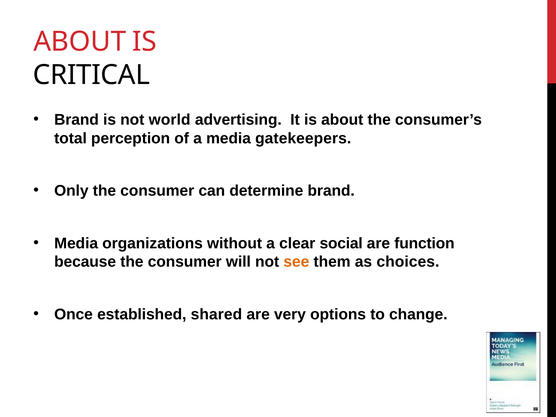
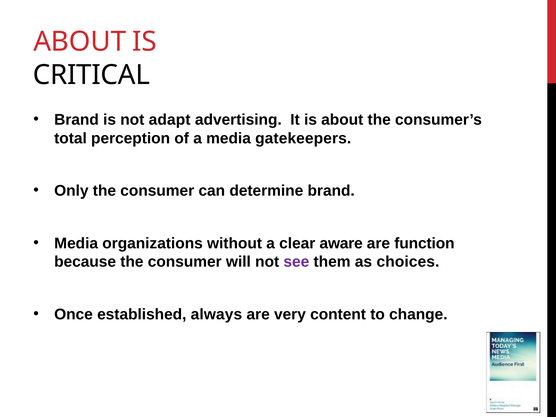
world: world -> adapt
social: social -> aware
see colour: orange -> purple
shared: shared -> always
options: options -> content
